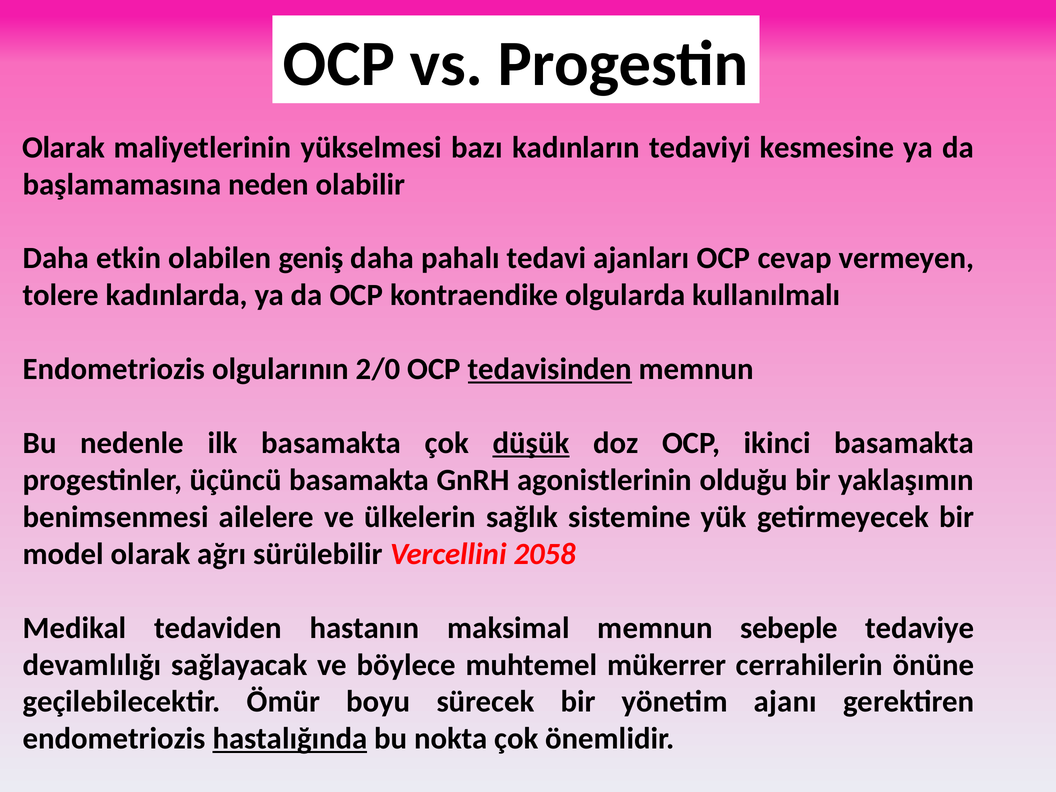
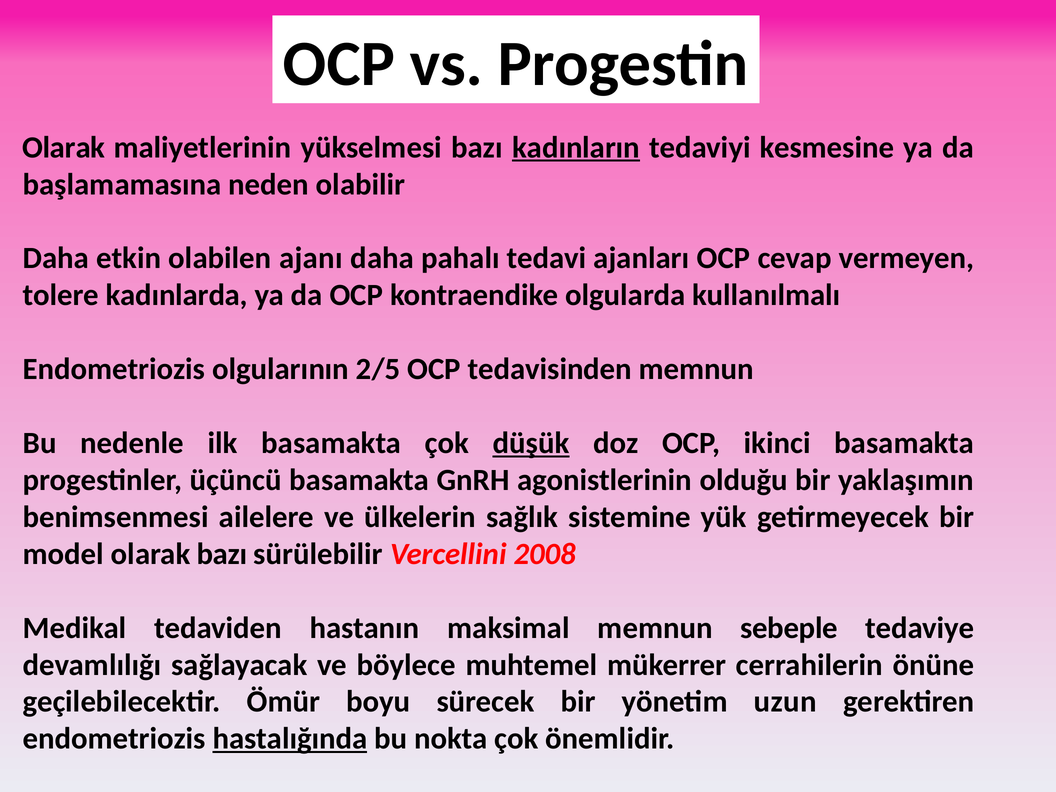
kadınların underline: none -> present
geniş: geniş -> ajanı
2/0: 2/0 -> 2/5
tedavisinden underline: present -> none
olarak ağrı: ağrı -> bazı
2058: 2058 -> 2008
ajanı: ajanı -> uzun
